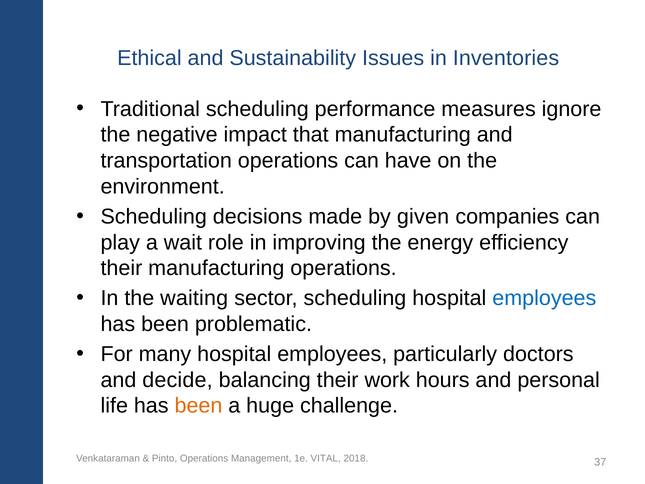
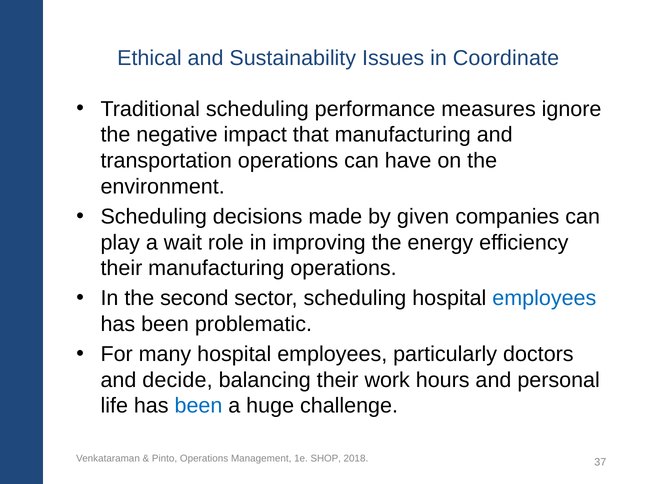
Inventories: Inventories -> Coordinate
waiting: waiting -> second
been at (198, 406) colour: orange -> blue
VITAL: VITAL -> SHOP
